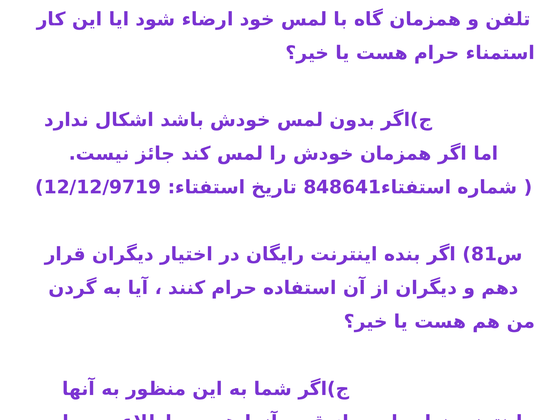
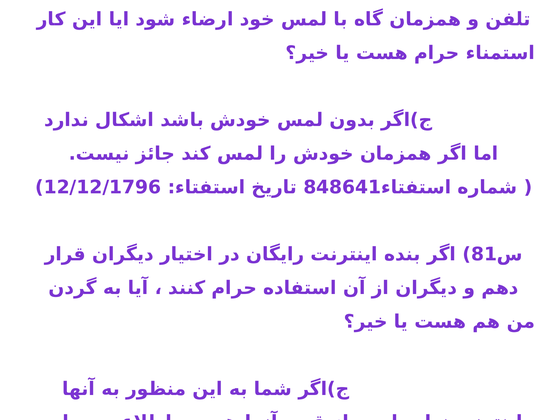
12/12/9719: 12/12/9719 -> 12/12/1796
